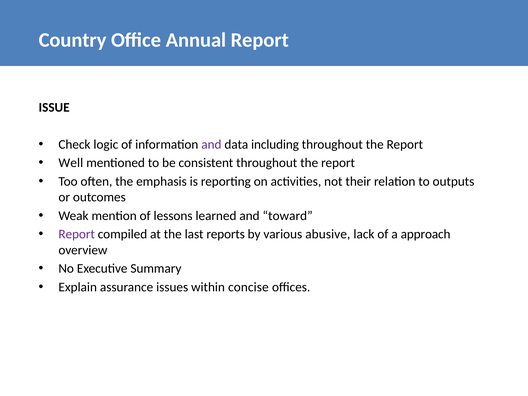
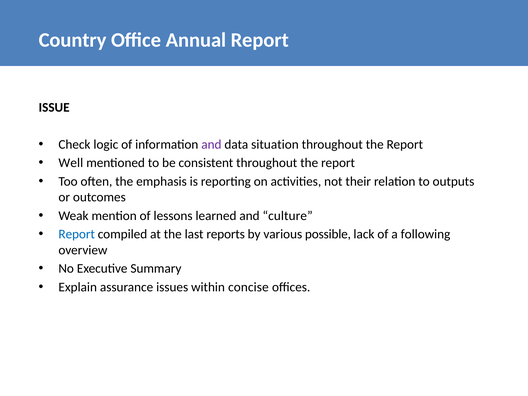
including: including -> situation
toward: toward -> culture
Report at (77, 234) colour: purple -> blue
abusive: abusive -> possible
approach: approach -> following
